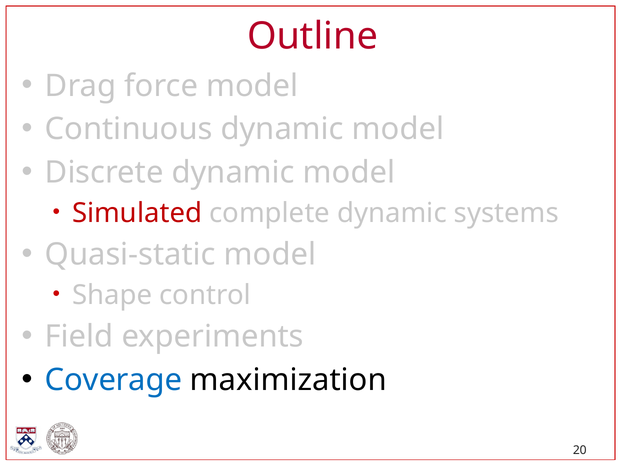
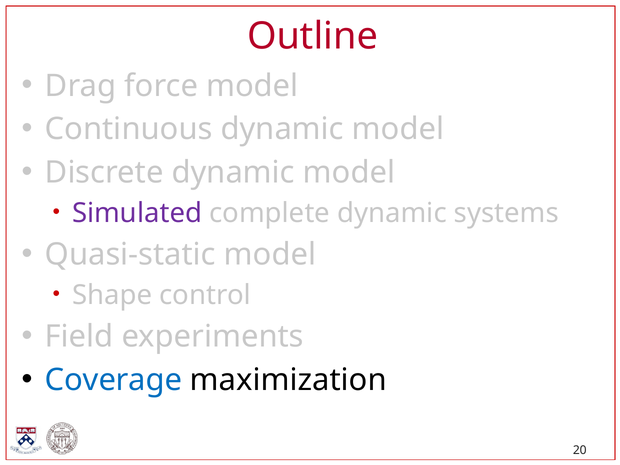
Simulated colour: red -> purple
